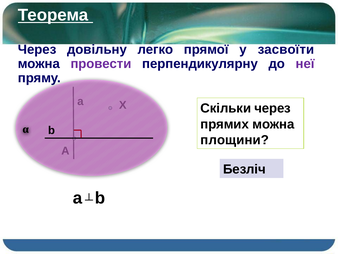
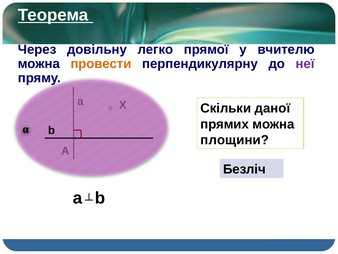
засвоїти: засвоїти -> вчителю
провести colour: purple -> orange
Скільки через: через -> даної
